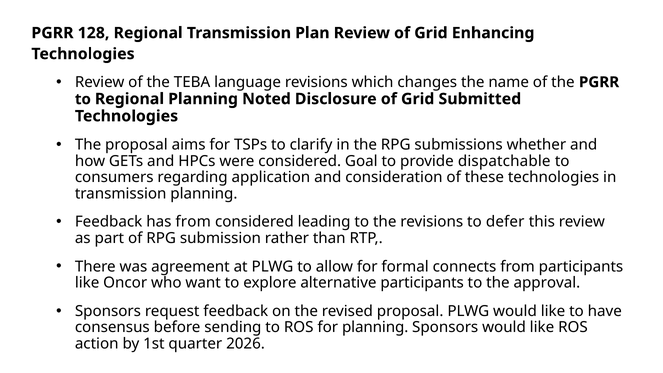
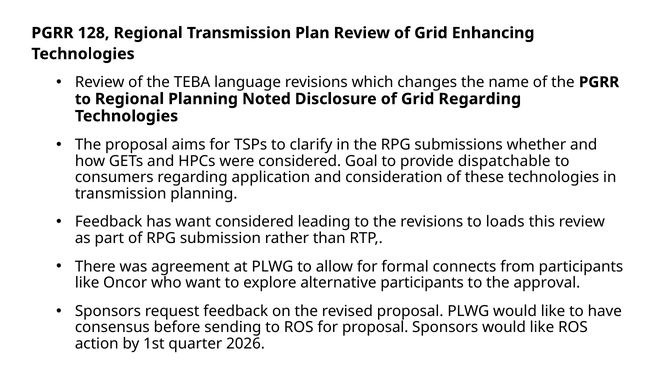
Grid Submitted: Submitted -> Regarding
has from: from -> want
defer: defer -> loads
for planning: planning -> proposal
